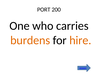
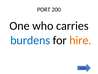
burdens colour: orange -> blue
